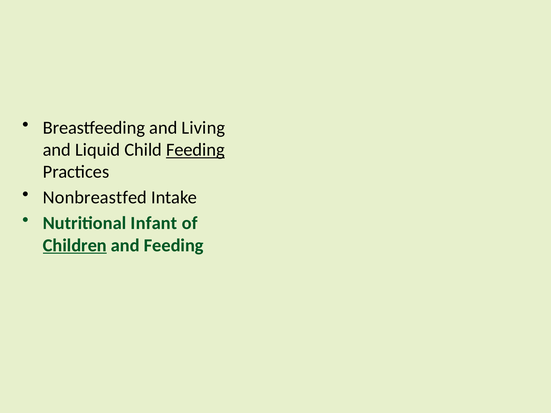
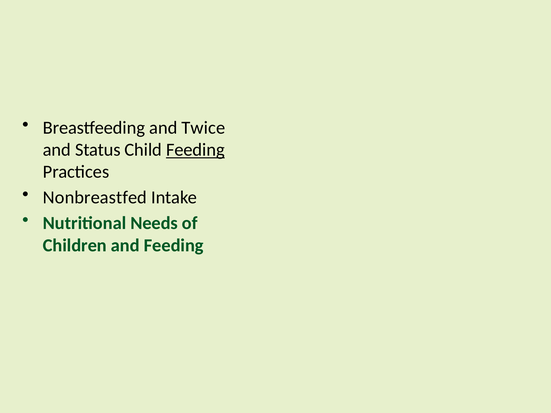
Living: Living -> Twice
Liquid: Liquid -> Status
Infant: Infant -> Needs
Children underline: present -> none
